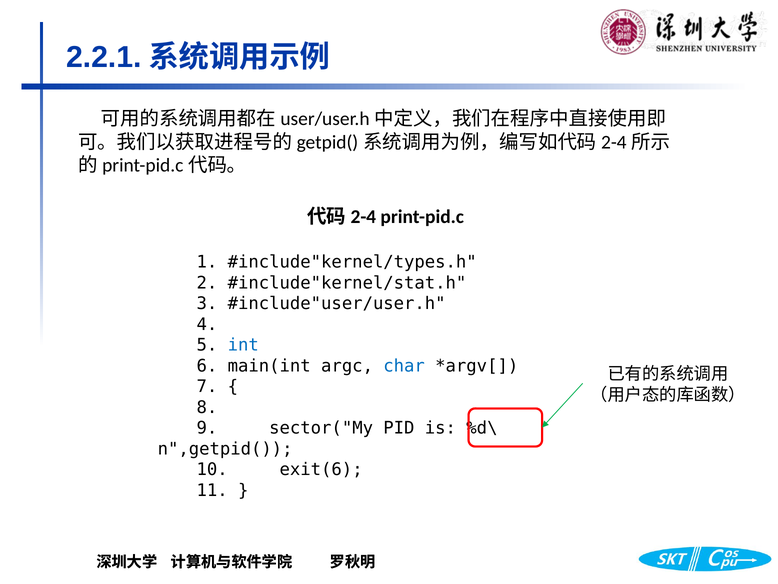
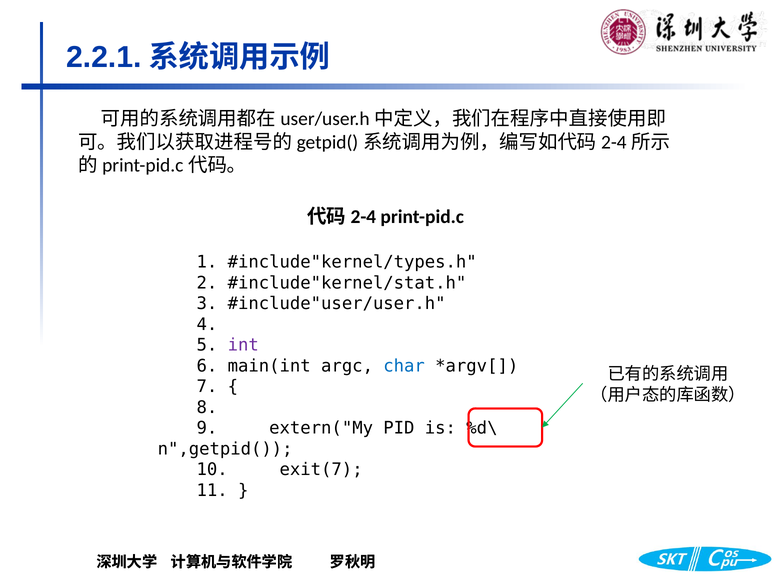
int colour: blue -> purple
sector("My: sector("My -> extern("My
exit(6: exit(6 -> exit(7
